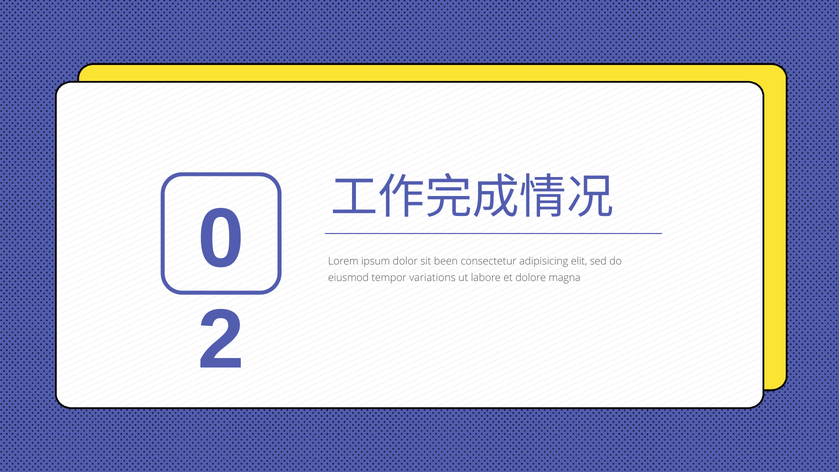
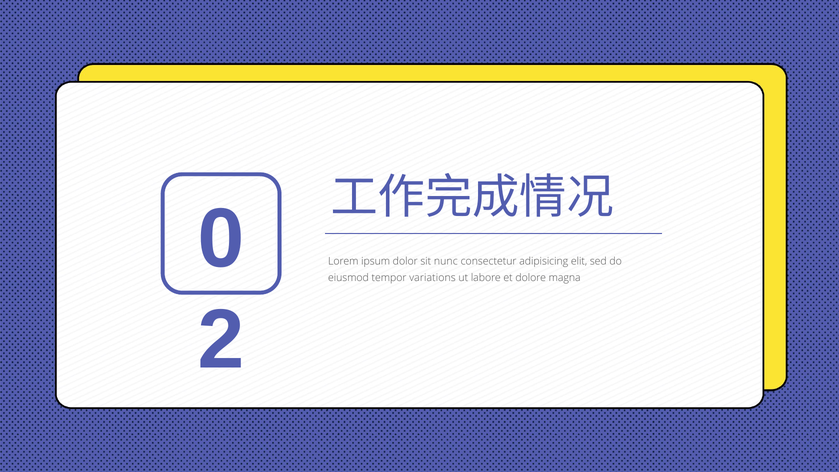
been: been -> nunc
